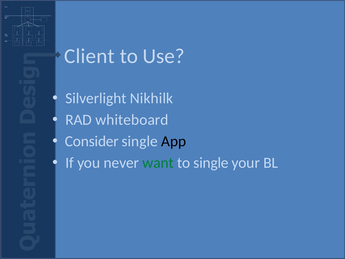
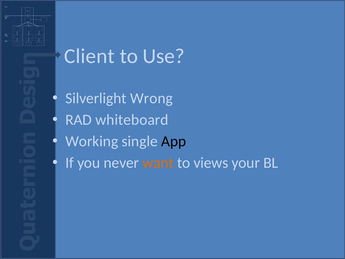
Nikhilk: Nikhilk -> Wrong
Consider: Consider -> Working
want colour: green -> orange
to single: single -> views
